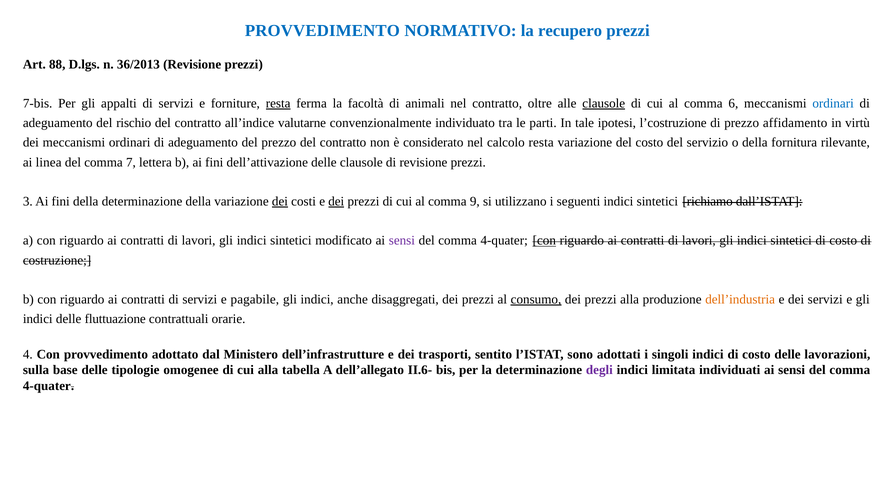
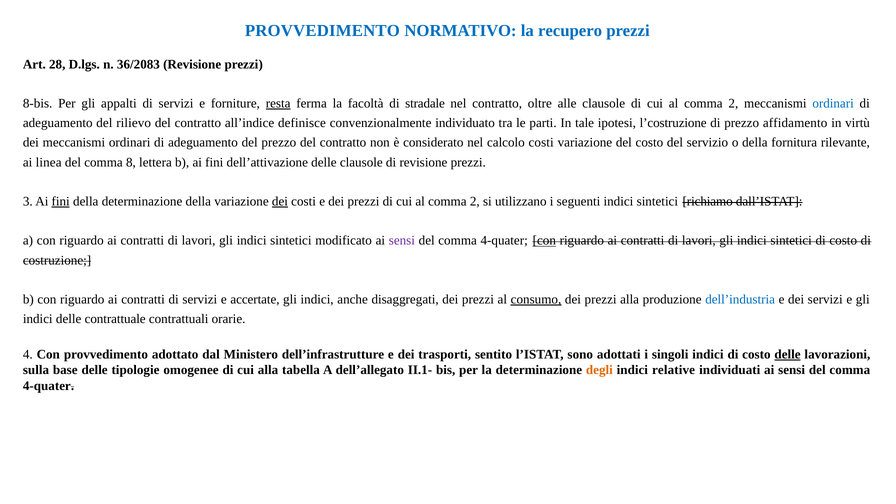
88: 88 -> 28
36/2013: 36/2013 -> 36/2083
7-bis: 7-bis -> 8-bis
animali: animali -> stradale
clausole at (604, 103) underline: present -> none
6 at (733, 103): 6 -> 2
rischio: rischio -> rilievo
valutarne: valutarne -> definisce
calcolo resta: resta -> costi
7: 7 -> 8
fini at (61, 201) underline: none -> present
dei at (336, 201) underline: present -> none
9 at (475, 201): 9 -> 2
pagabile: pagabile -> accertate
dell’industria colour: orange -> blue
fluttuazione: fluttuazione -> contrattuale
delle at (788, 354) underline: none -> present
II.6-: II.6- -> II.1-
degli colour: purple -> orange
limitata: limitata -> relative
